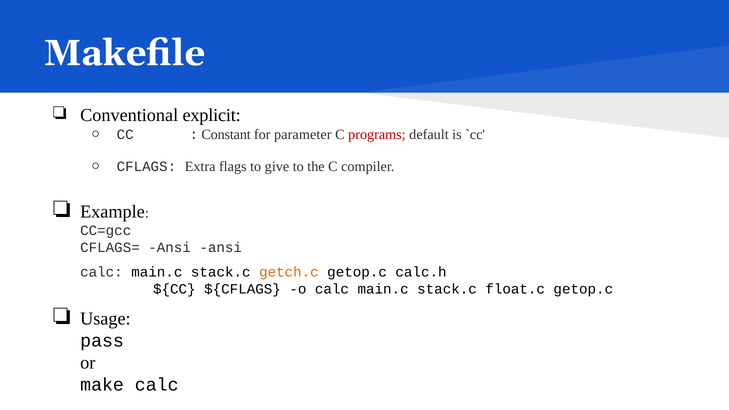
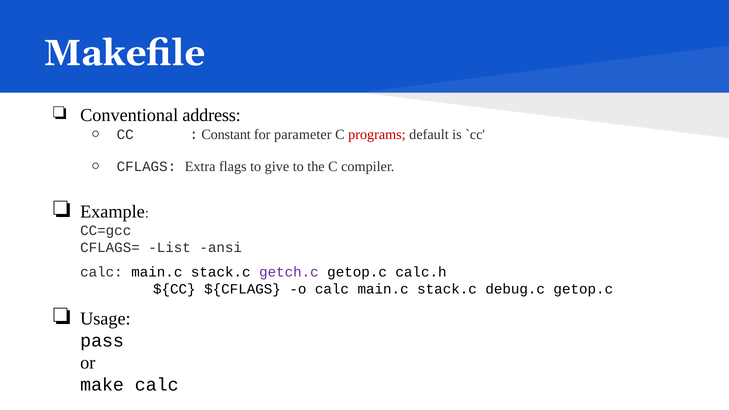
explicit: explicit -> address
CFLAGS= Ansi: Ansi -> List
getch.c colour: orange -> purple
float.c: float.c -> debug.c
